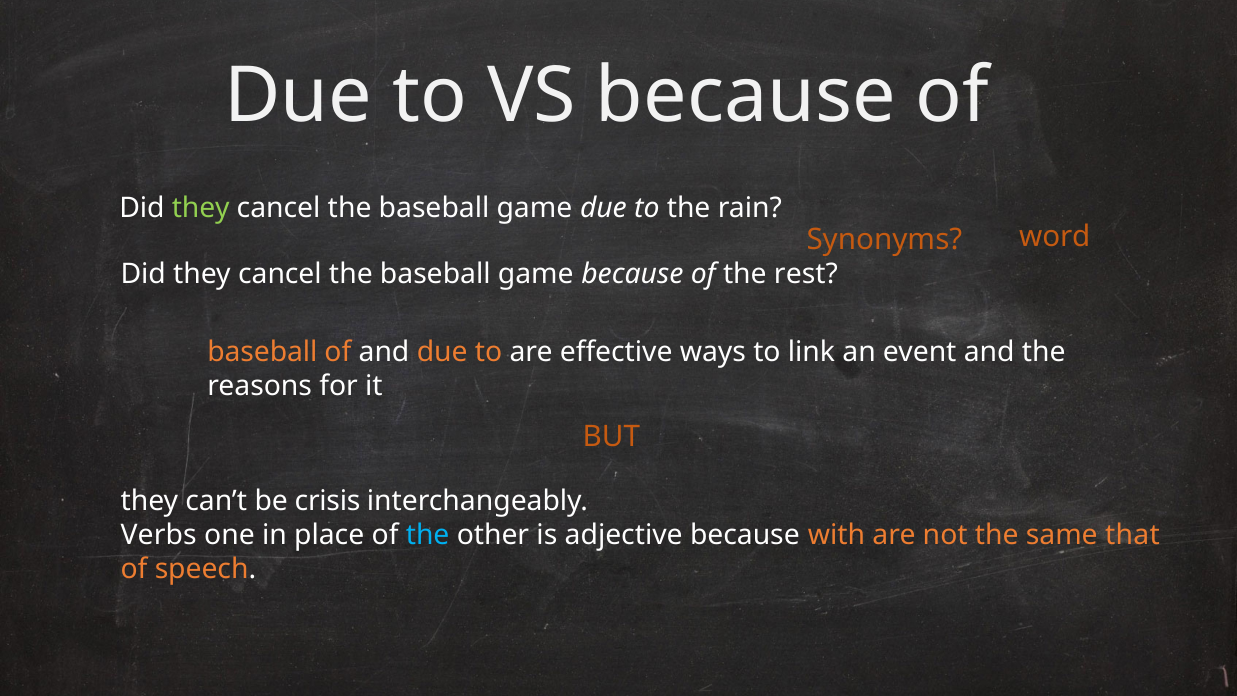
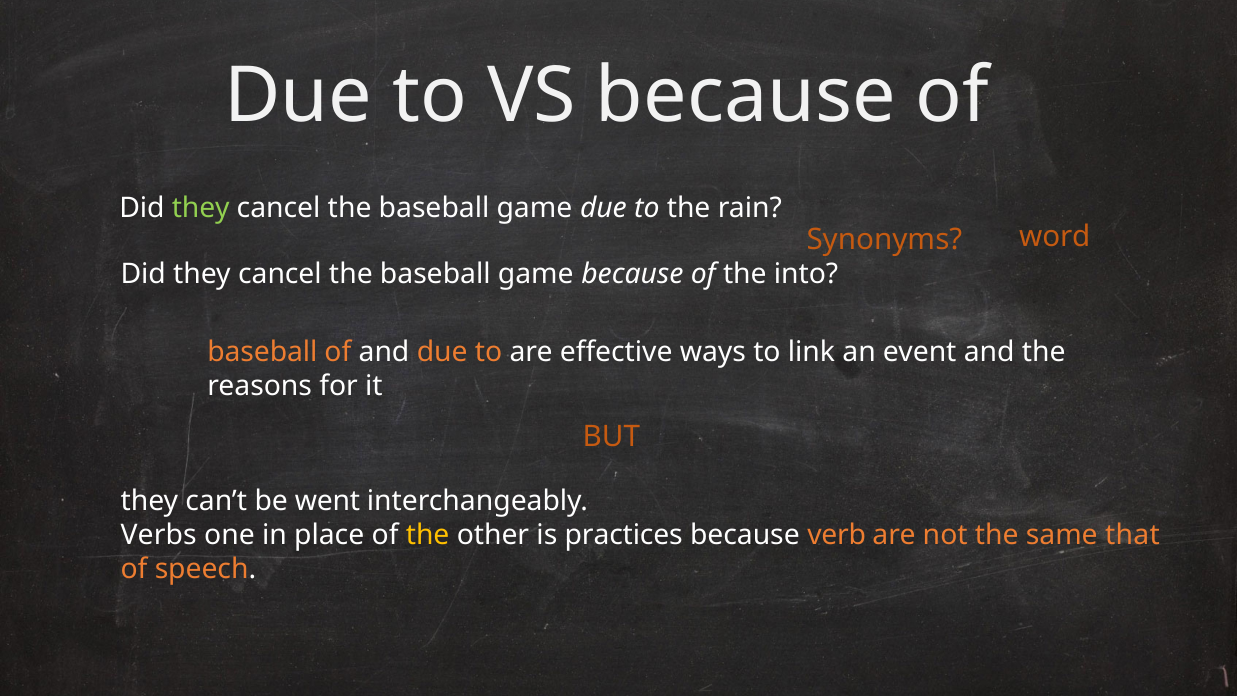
rest: rest -> into
crisis: crisis -> went
the at (428, 535) colour: light blue -> yellow
adjective: adjective -> practices
with: with -> verb
